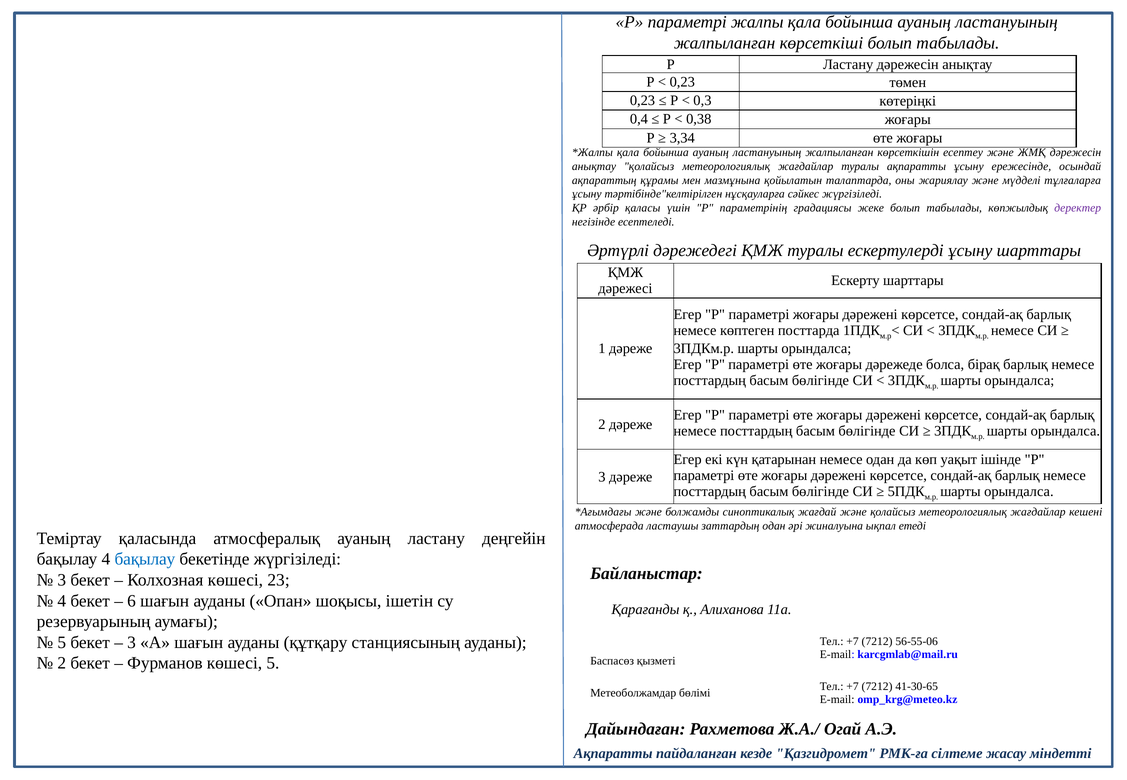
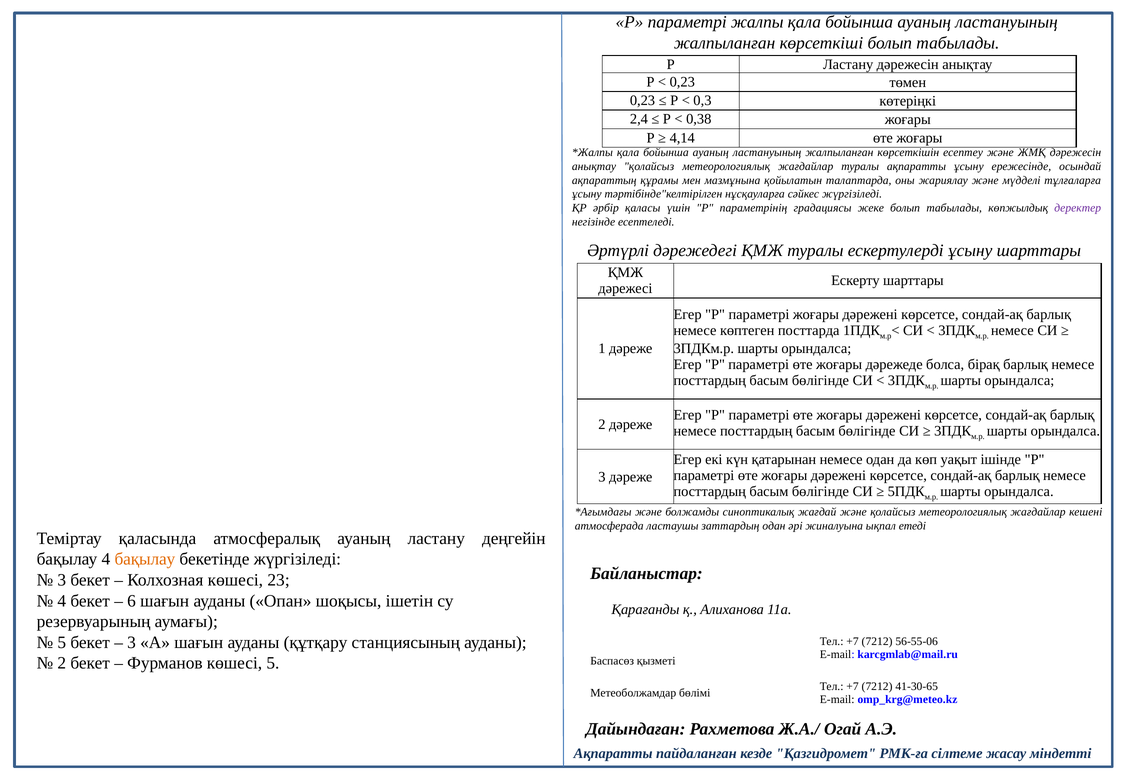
0,4: 0,4 -> 2,4
3,34: 3,34 -> 4,14
бақылау at (145, 559) colour: blue -> orange
